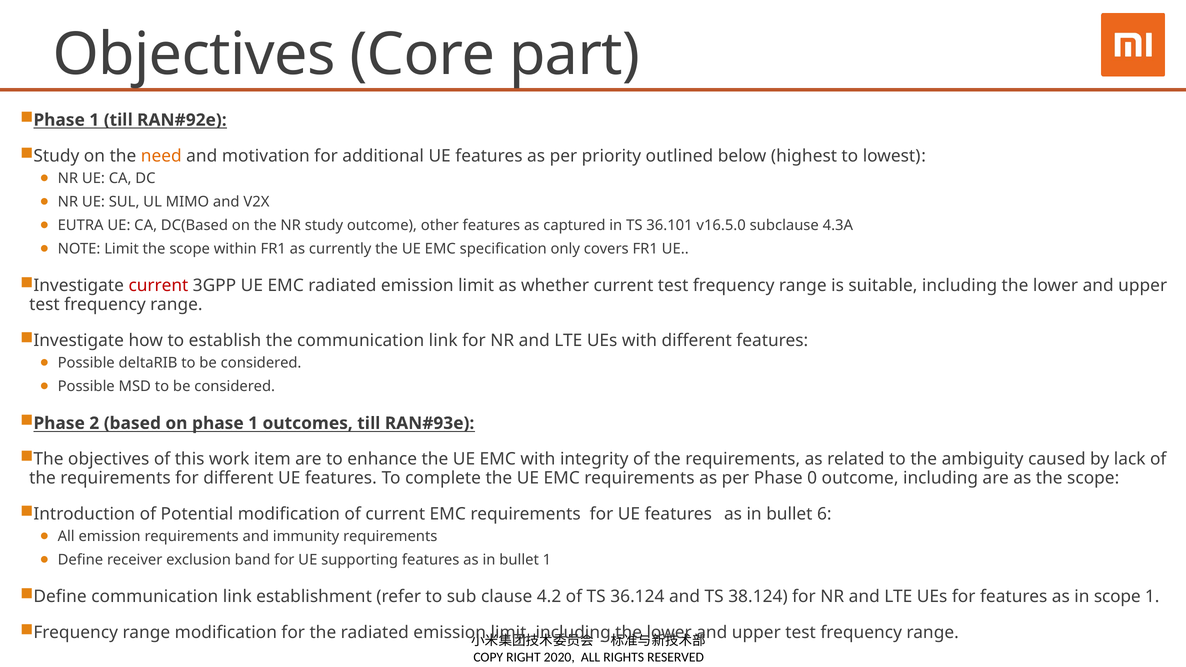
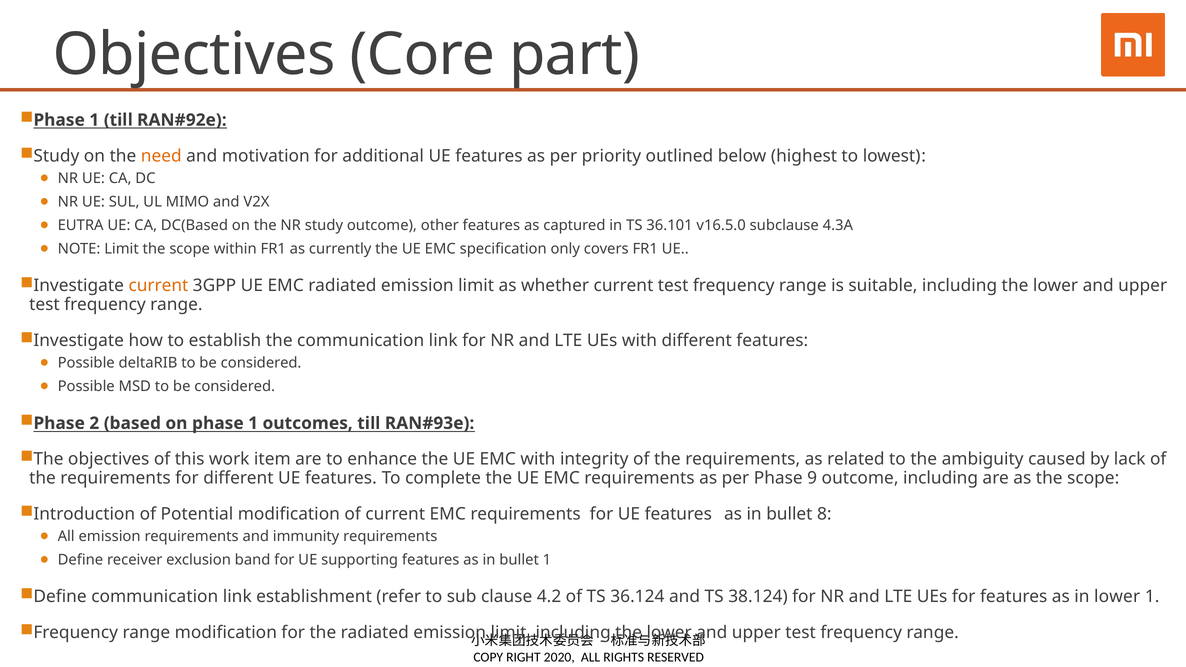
current at (158, 286) colour: red -> orange
0: 0 -> 9
6: 6 -> 8
in scope: scope -> lower
